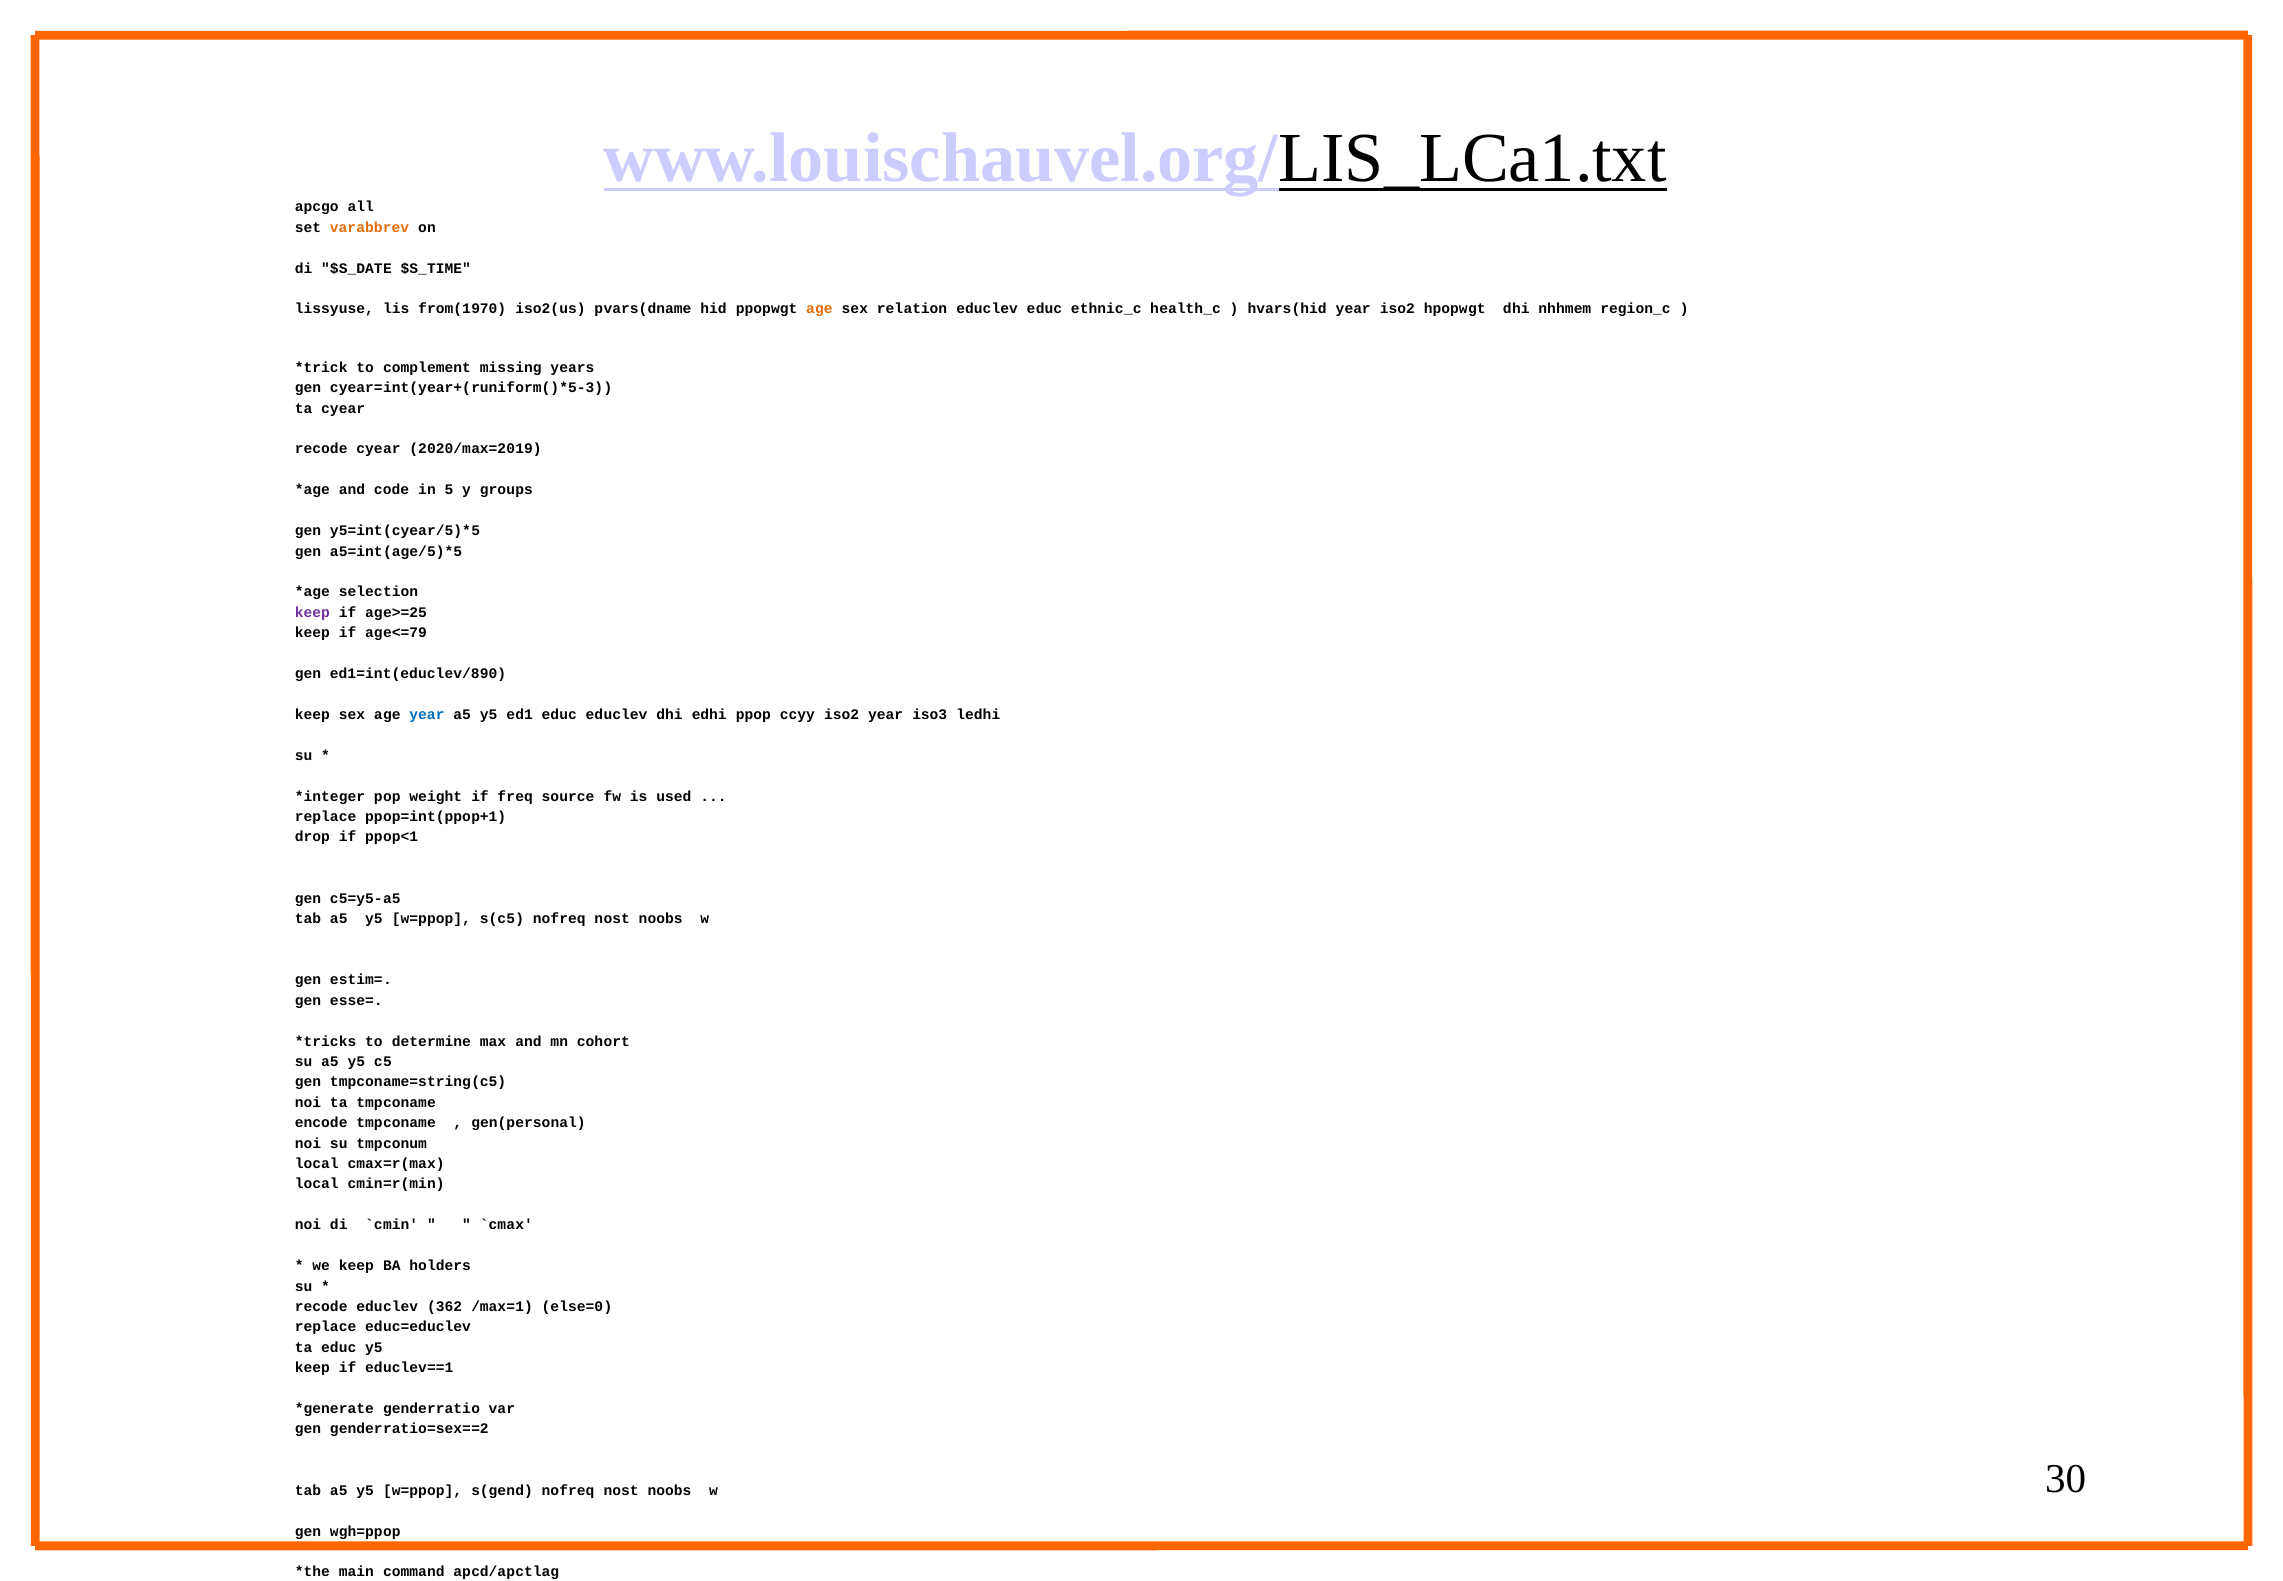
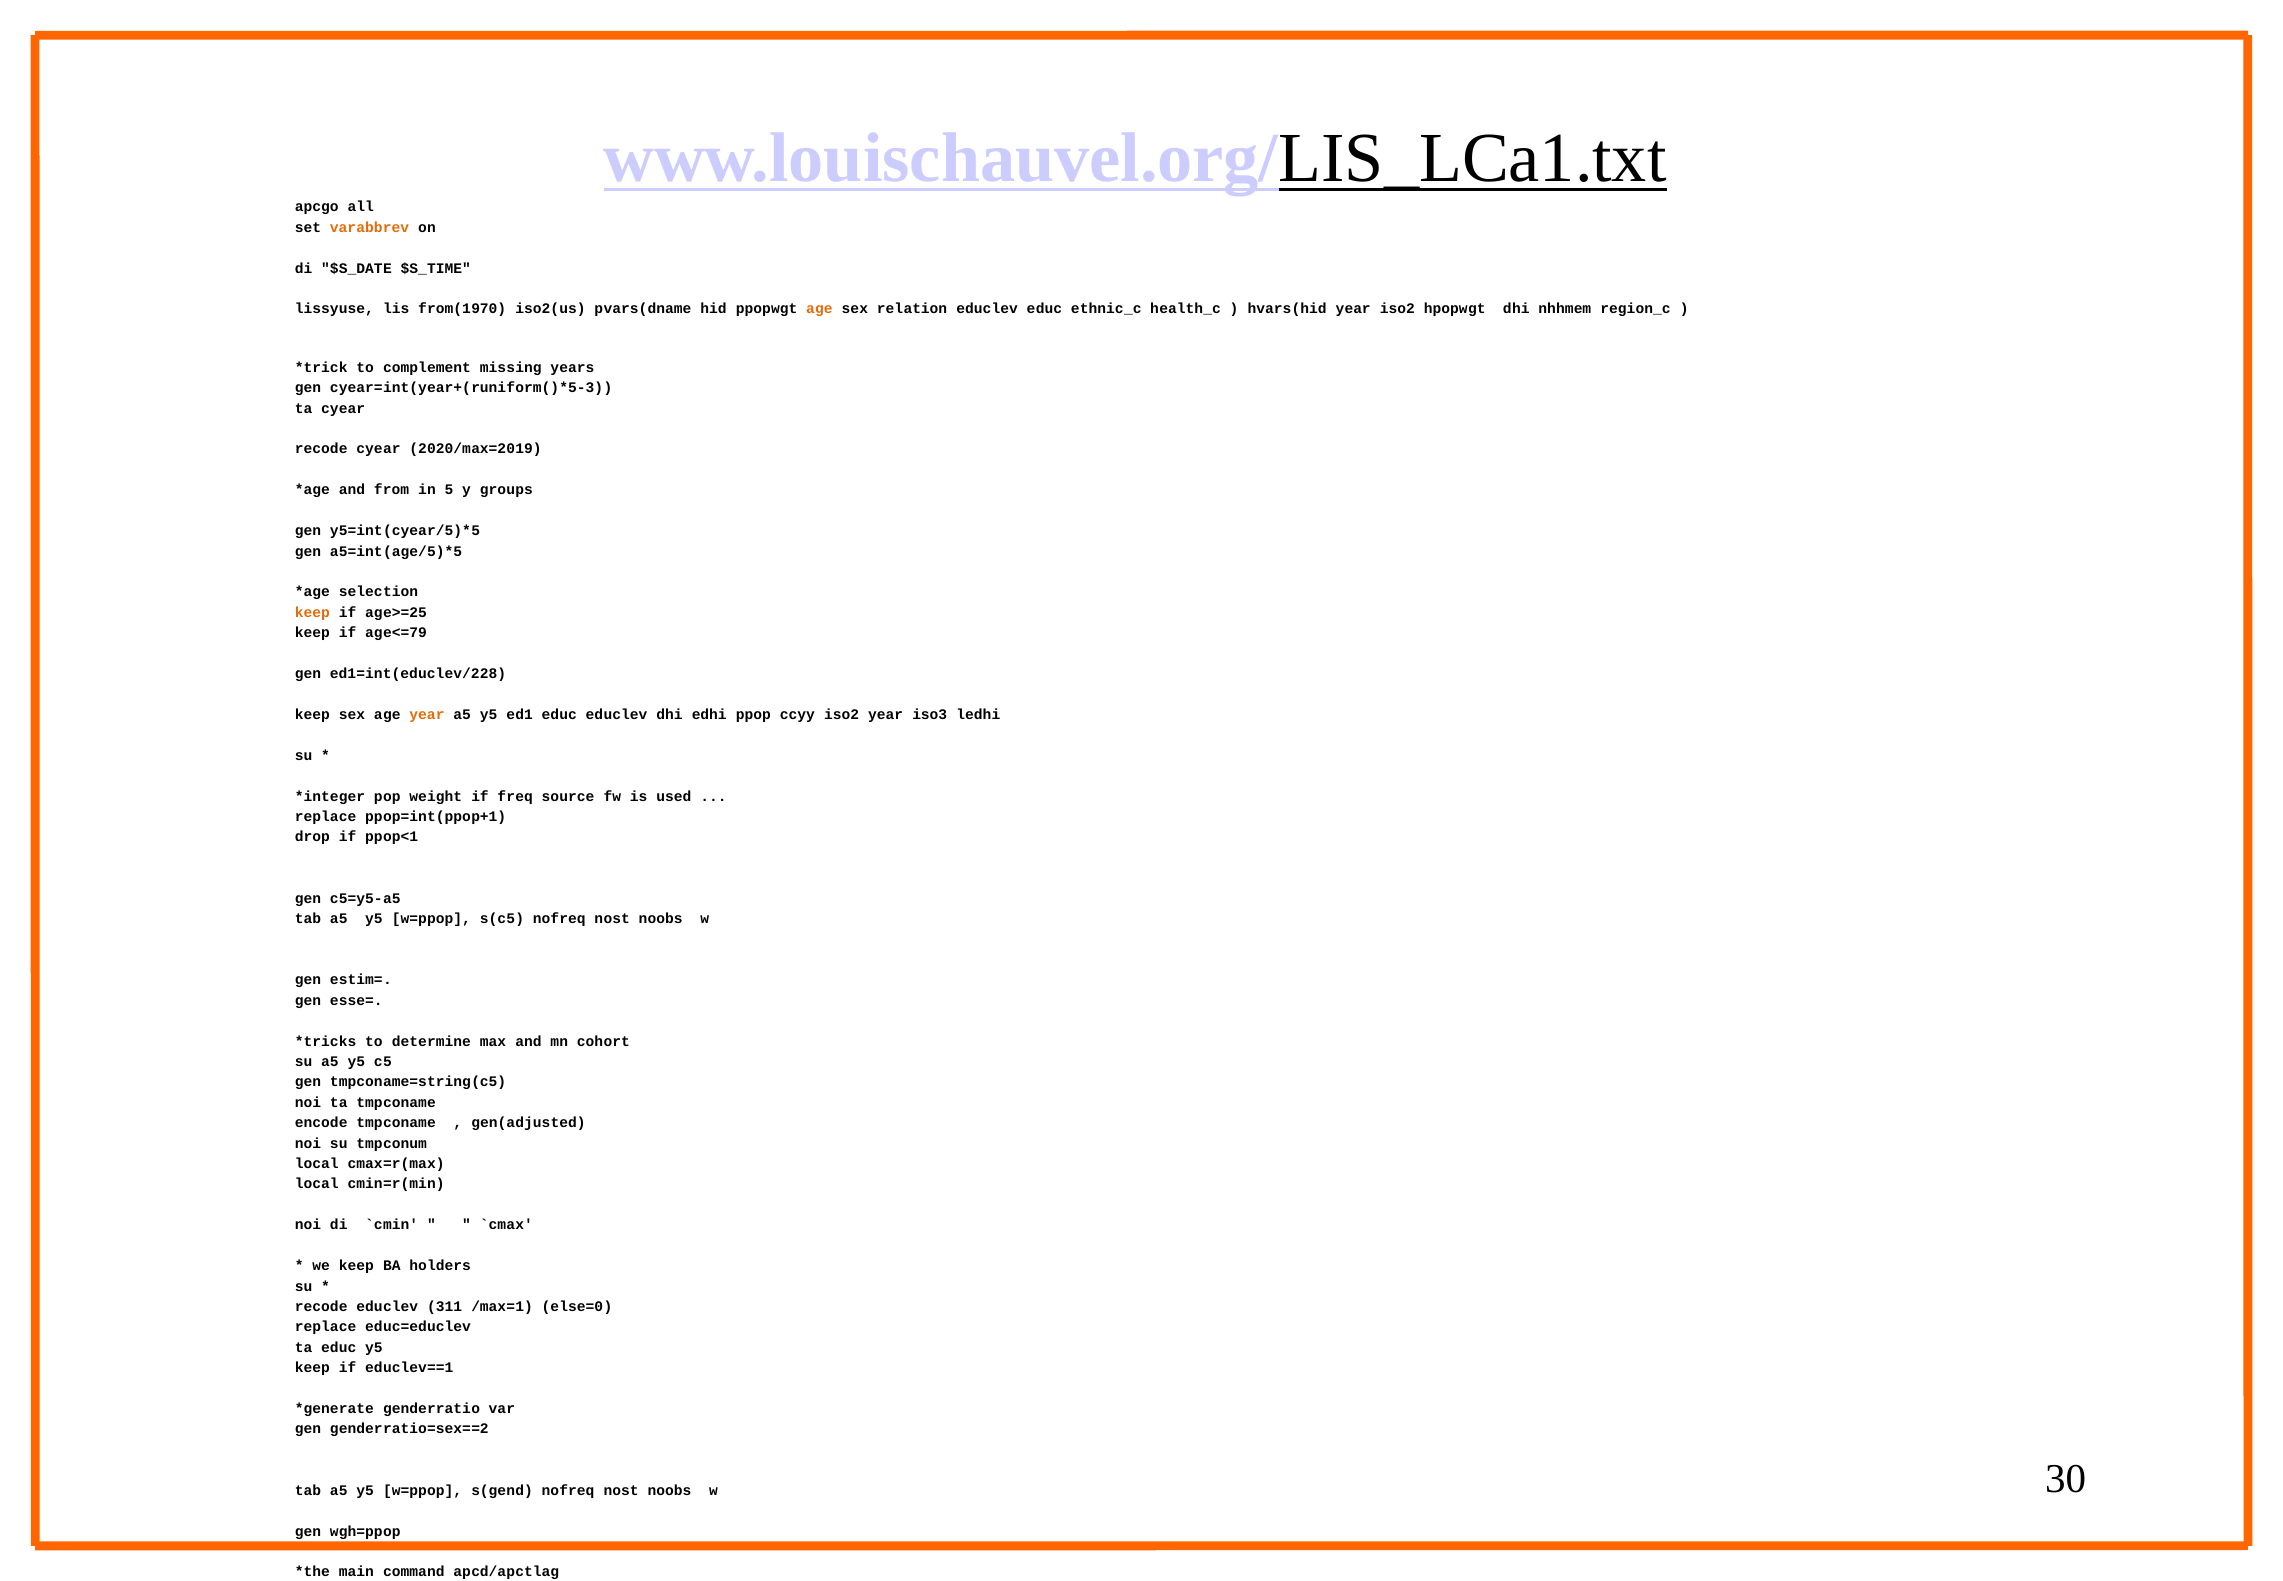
code: code -> from
keep at (312, 612) colour: purple -> orange
ed1=int(educlev/890: ed1=int(educlev/890 -> ed1=int(educlev/228
year at (427, 714) colour: blue -> orange
gen(personal: gen(personal -> gen(adjusted
362: 362 -> 311
